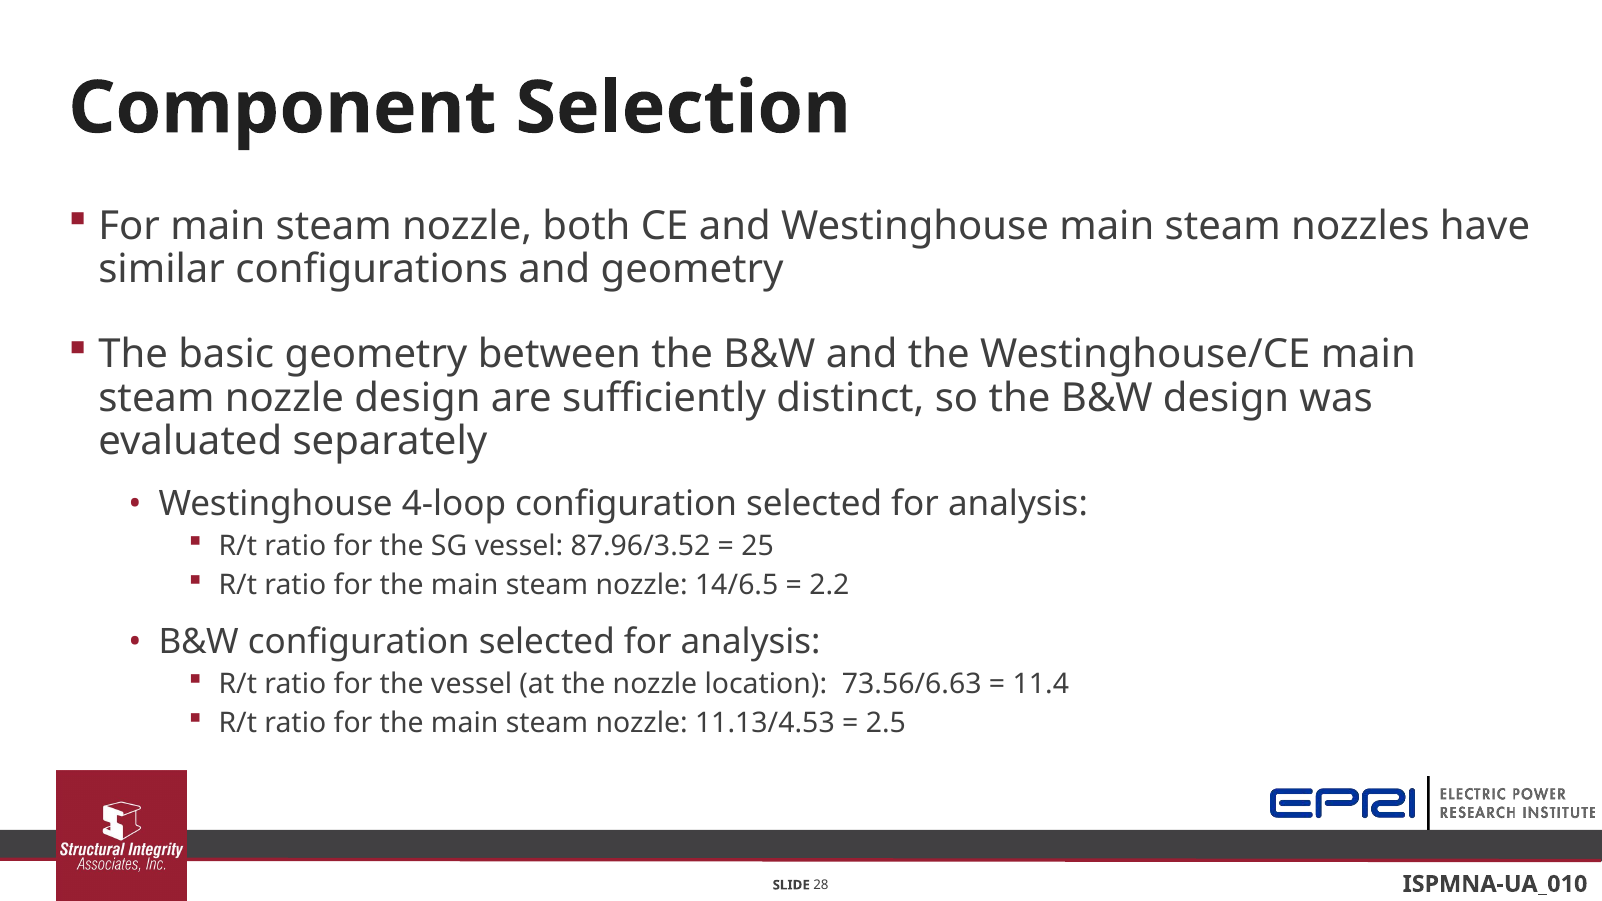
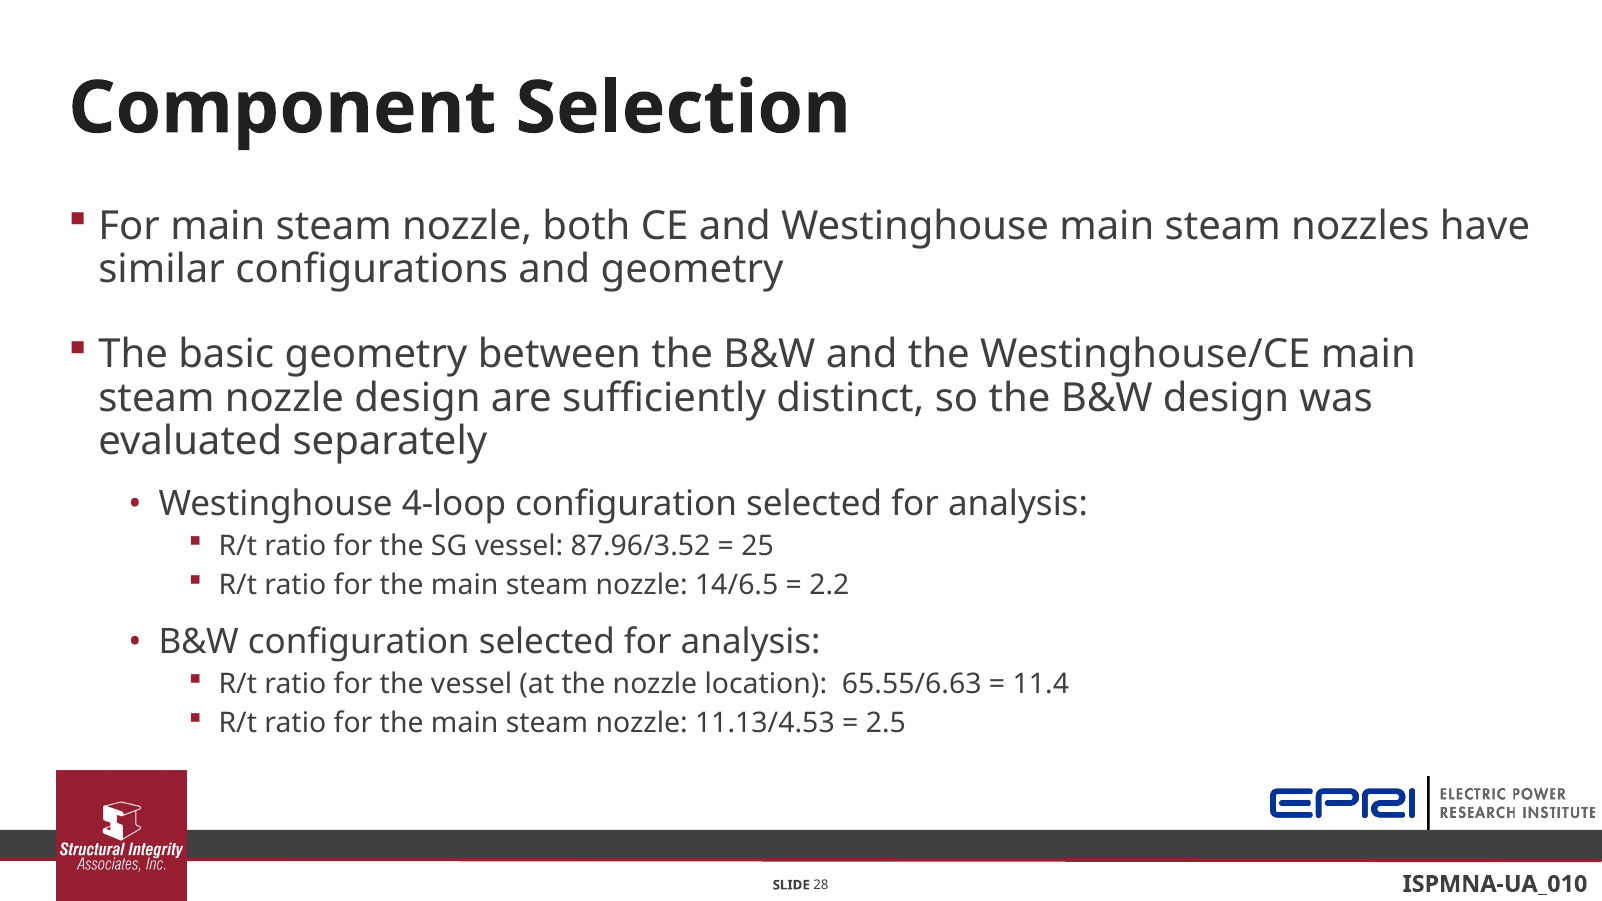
73.56/6.63: 73.56/6.63 -> 65.55/6.63
